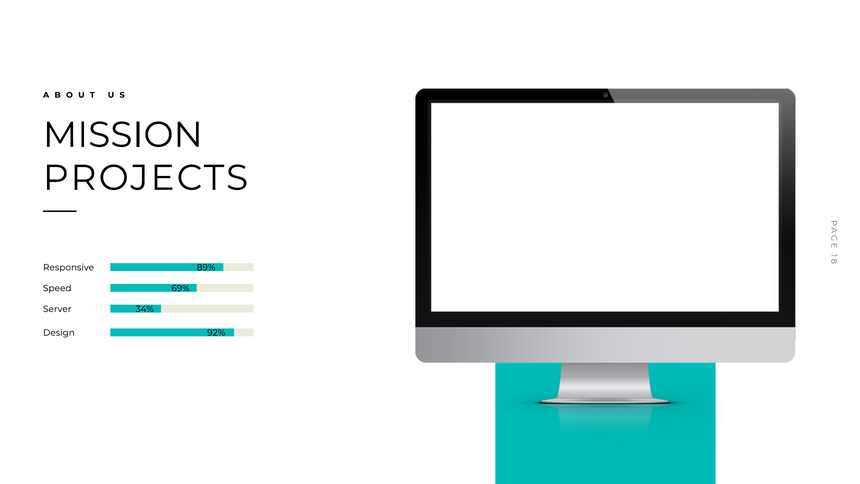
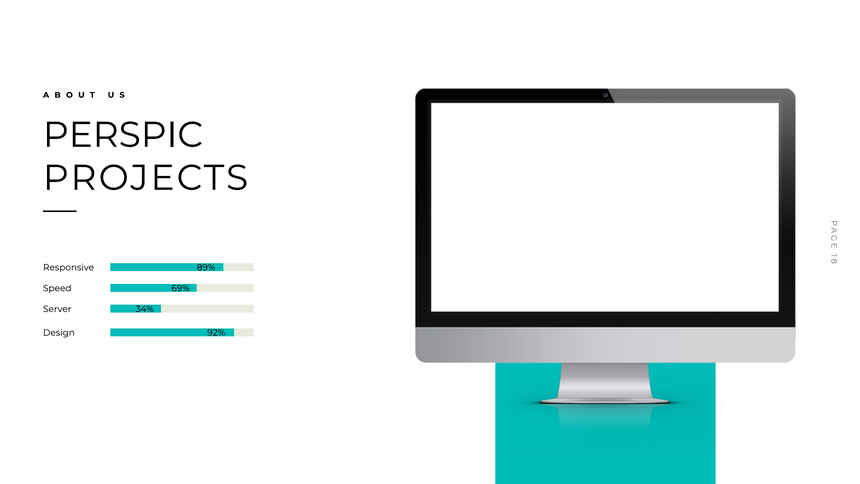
MISSION: MISSION -> PERSPIC
